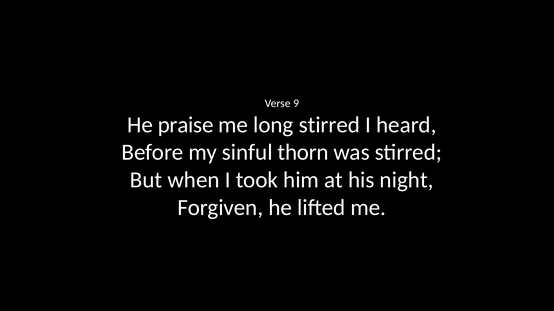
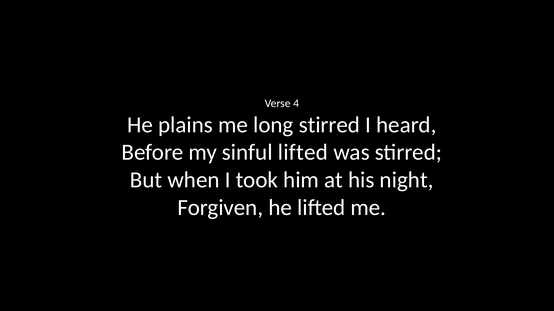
9: 9 -> 4
praise: praise -> plains
sinful thorn: thorn -> lifted
